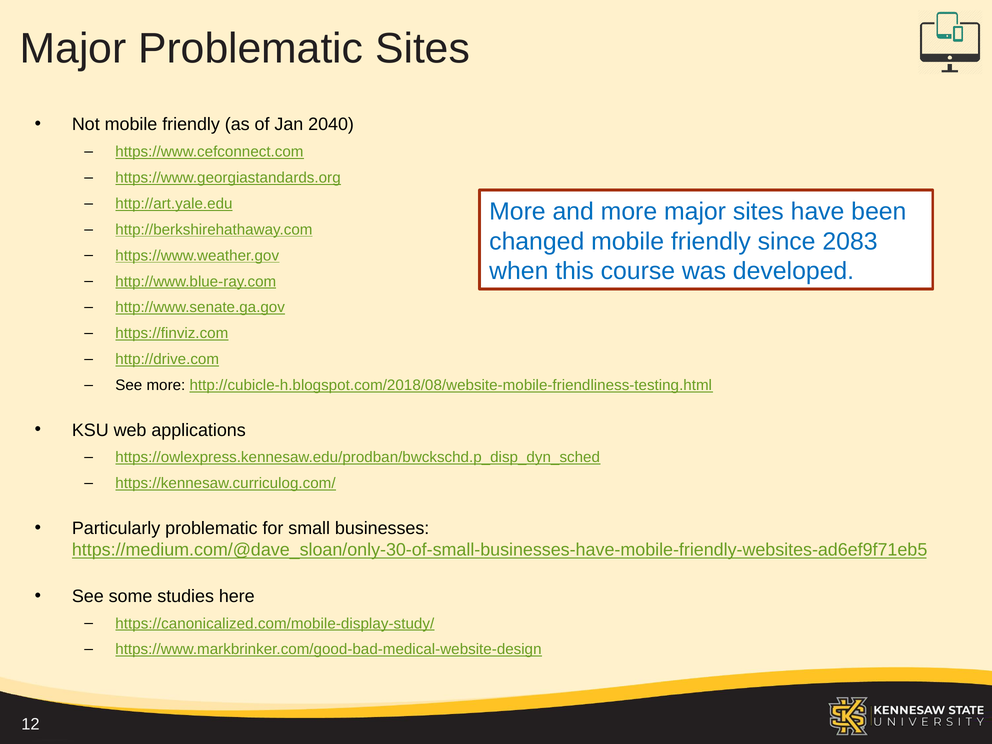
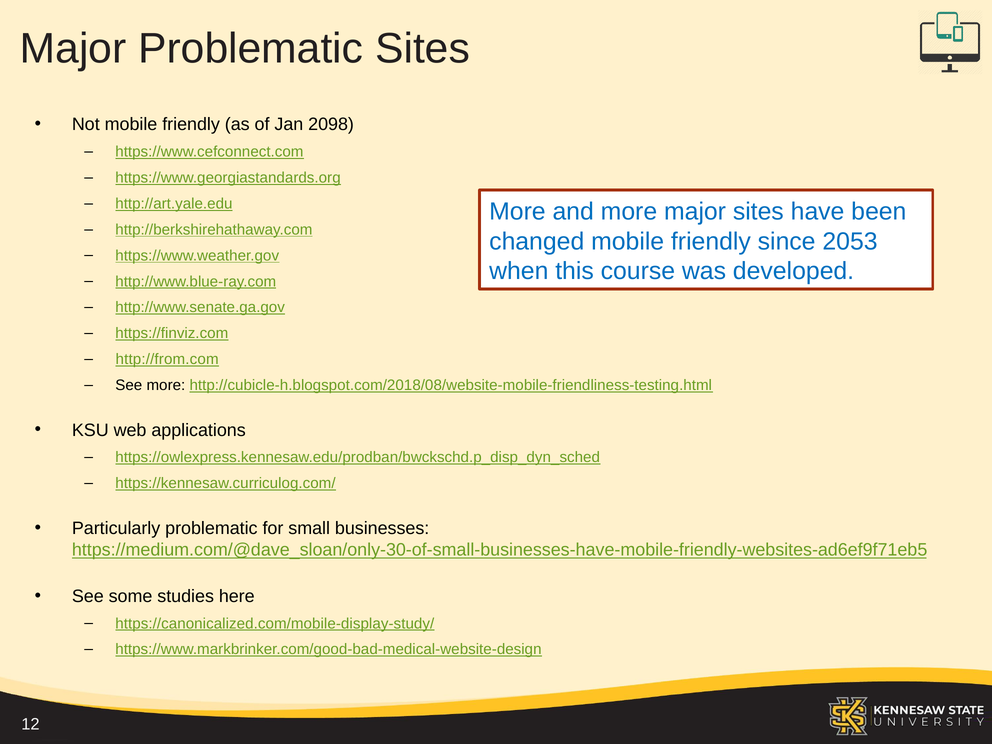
2040: 2040 -> 2098
2083: 2083 -> 2053
http://drive.com: http://drive.com -> http://from.com
